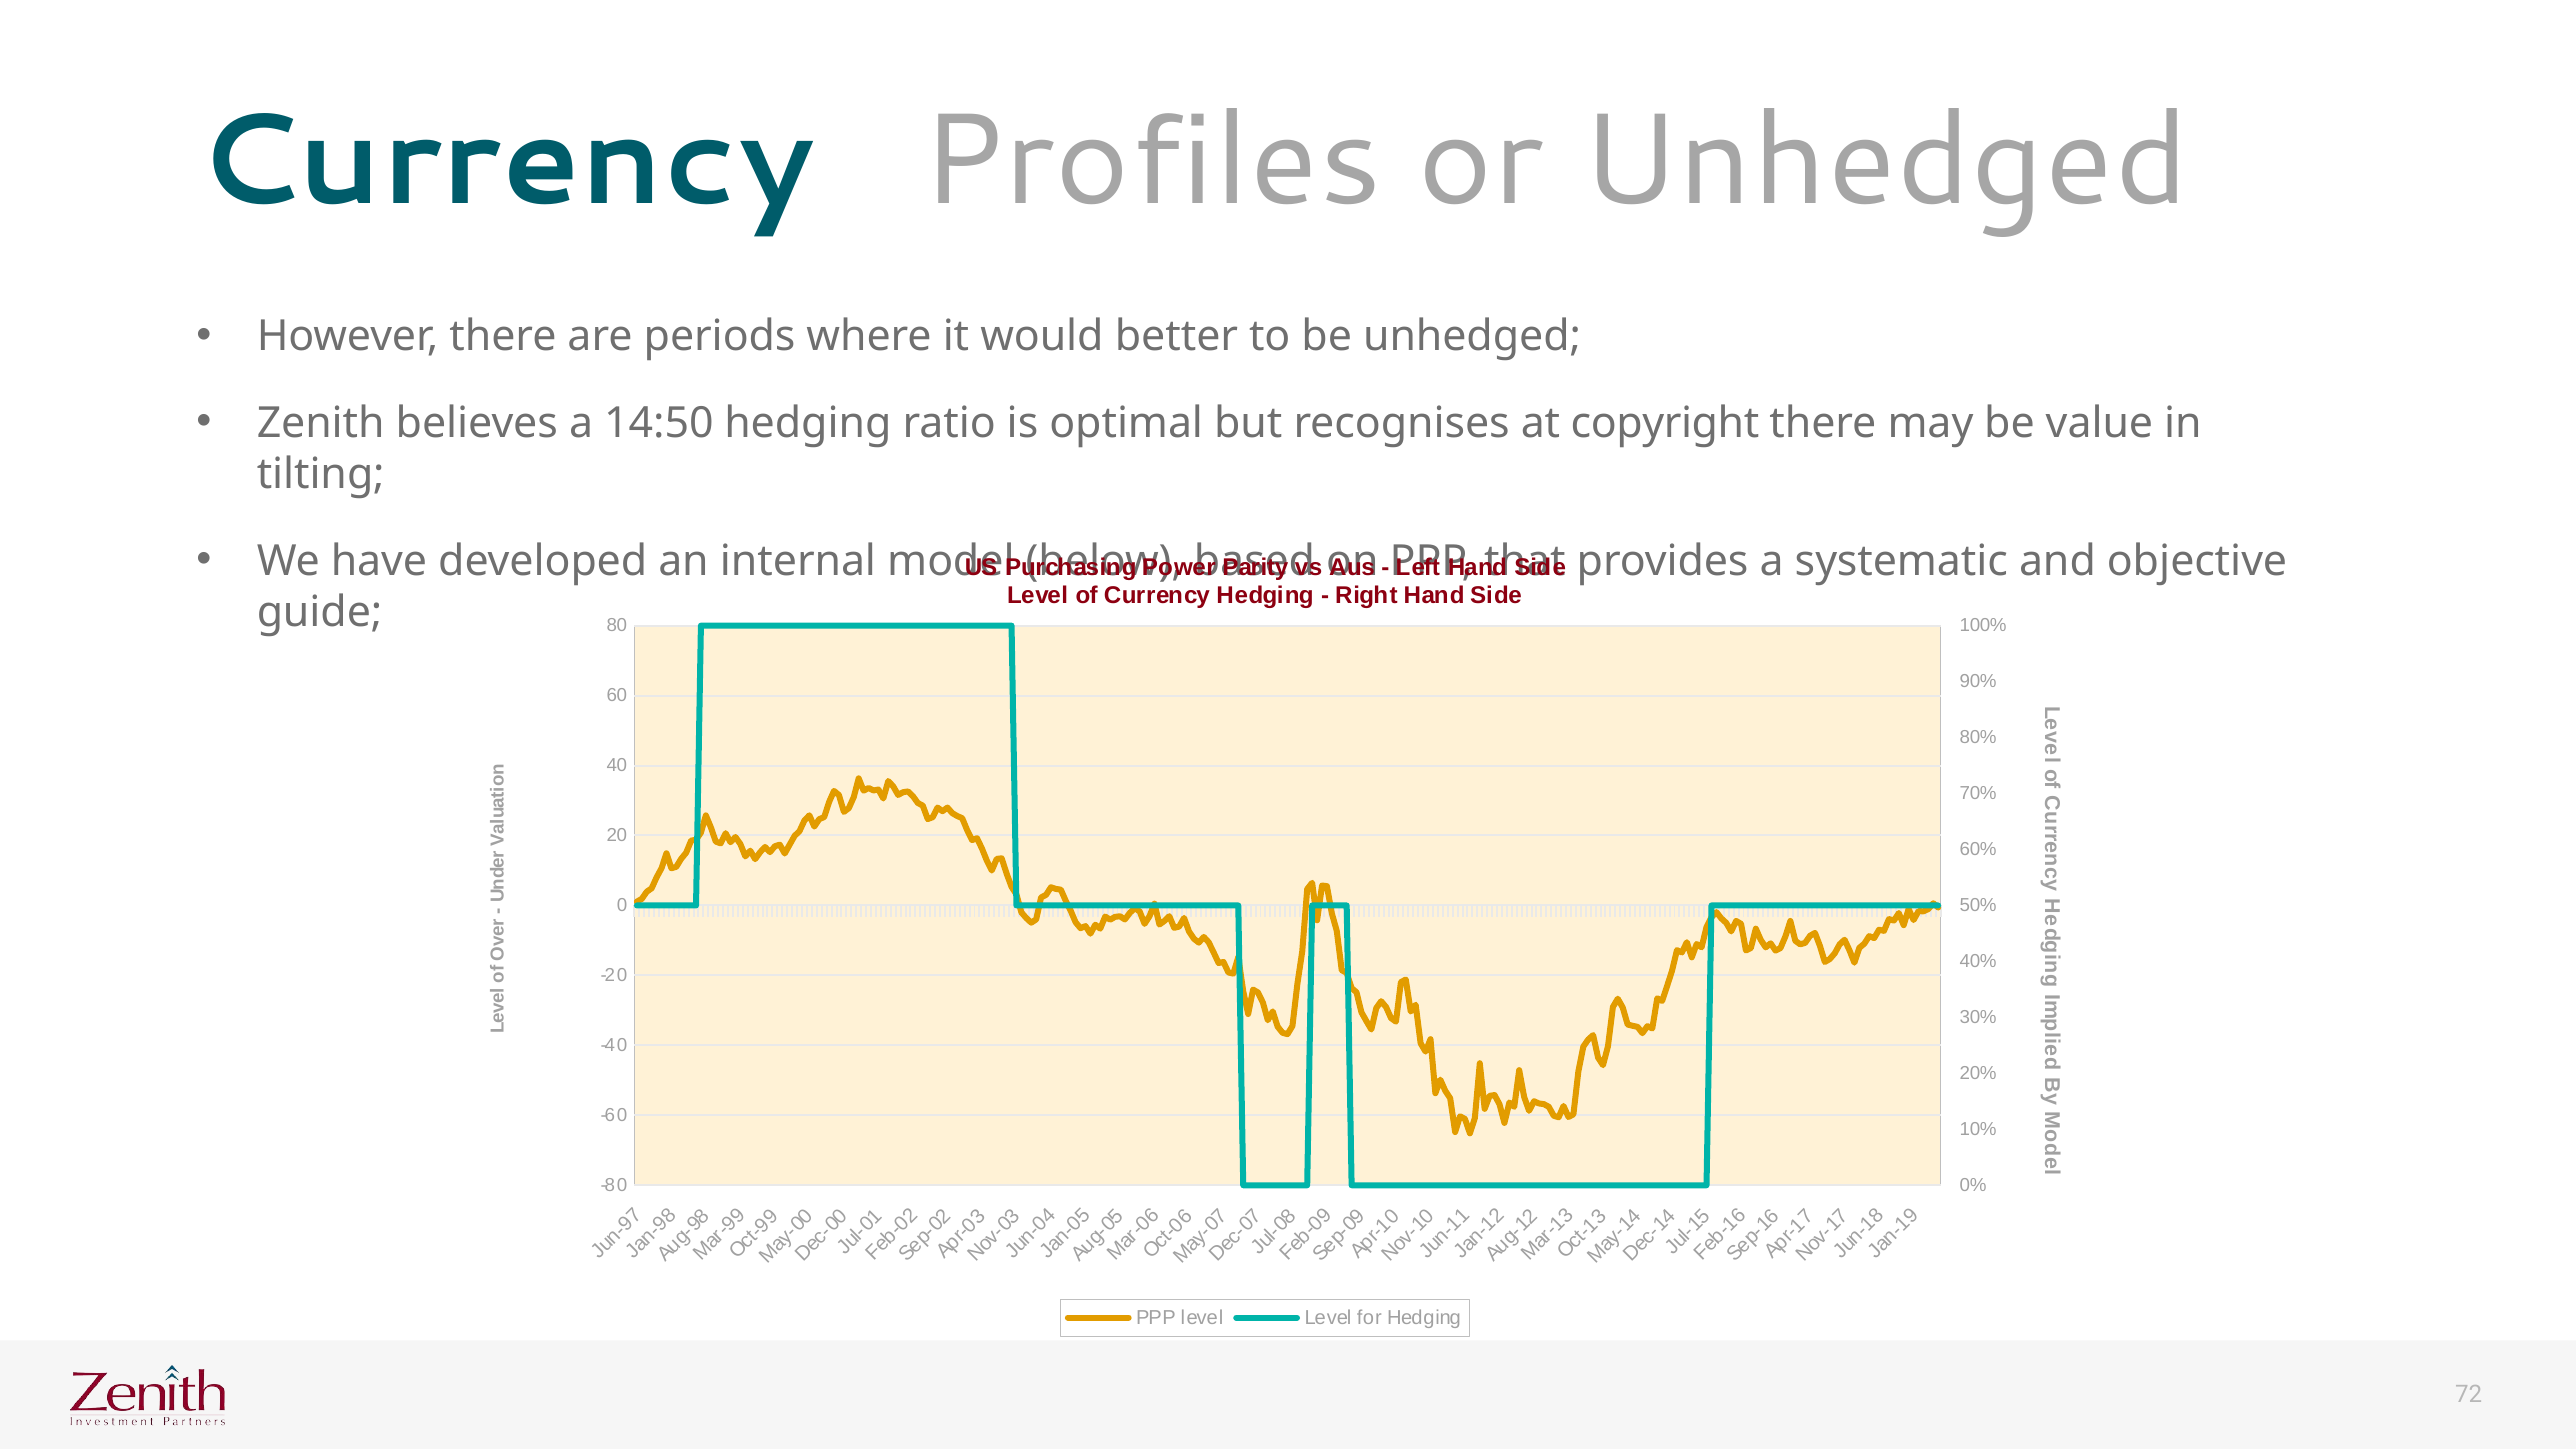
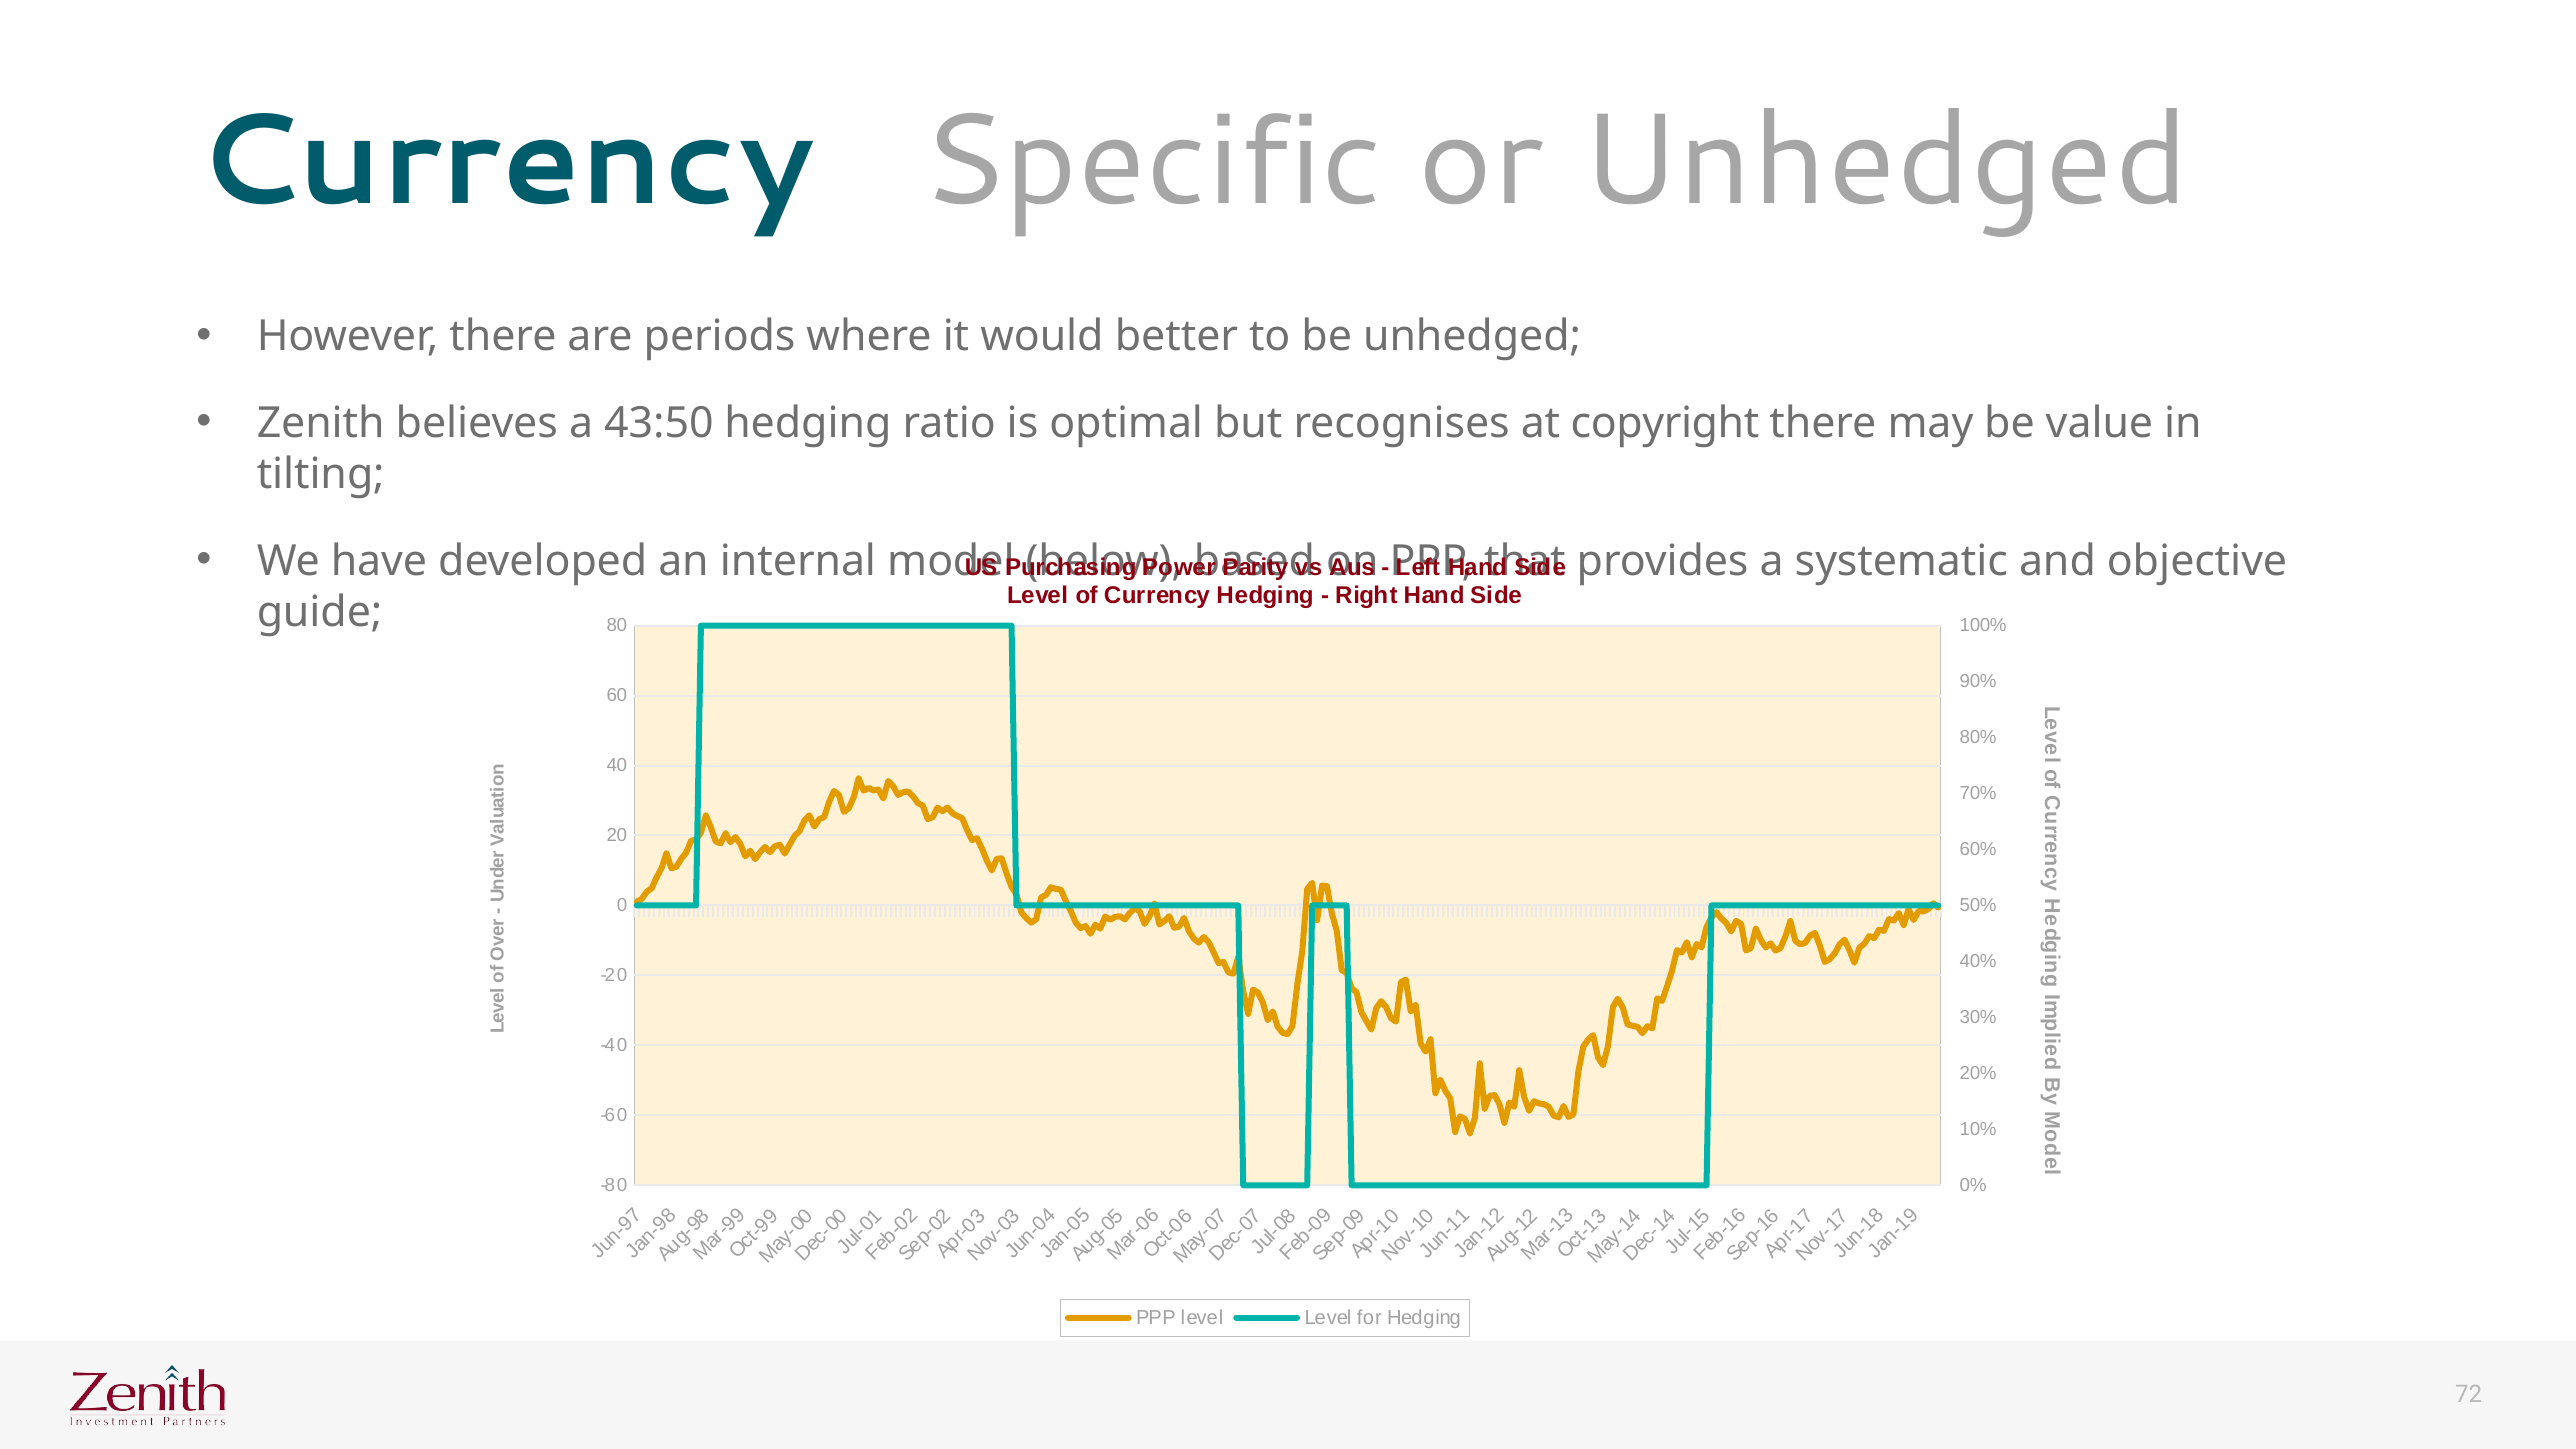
Profiles: Profiles -> Specific
14:50: 14:50 -> 43:50
